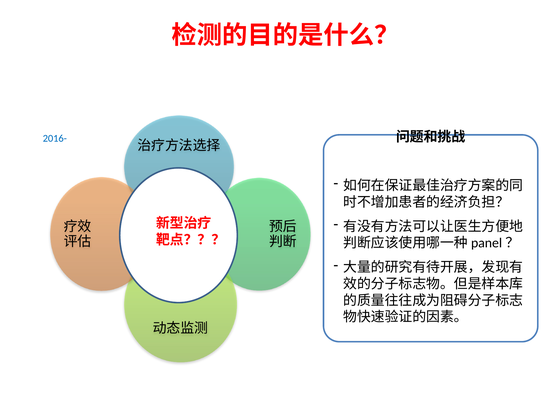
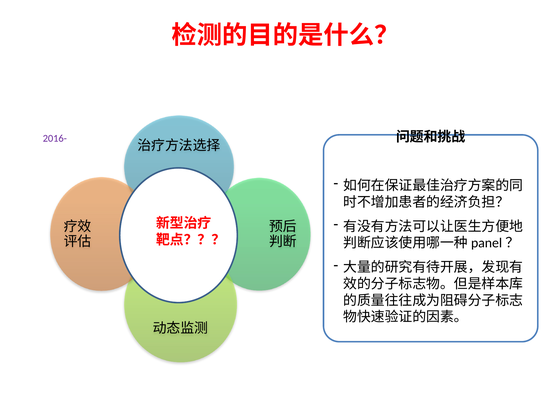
2016- colour: blue -> purple
